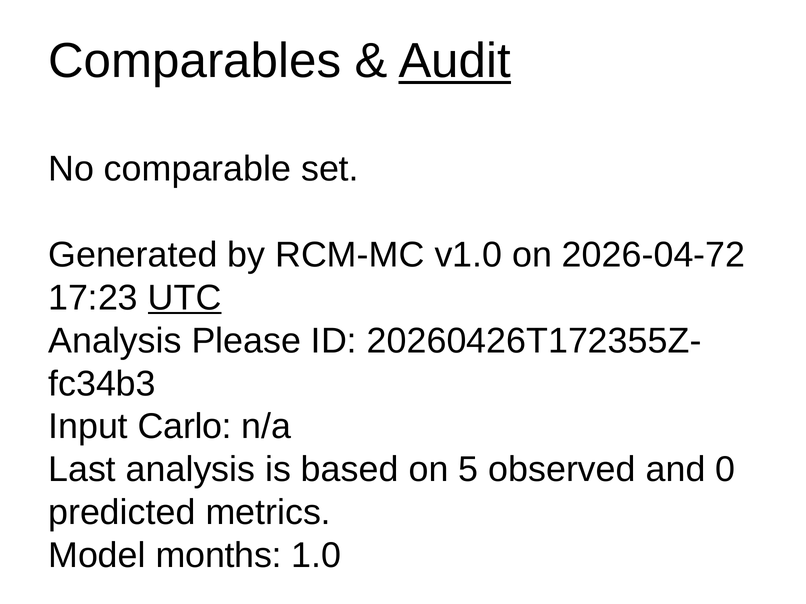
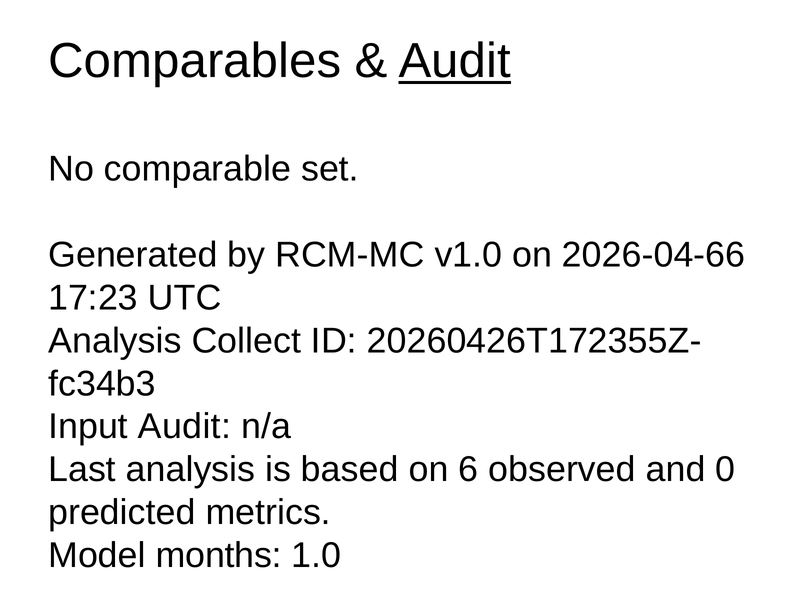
2026-04-72: 2026-04-72 -> 2026-04-66
UTC underline: present -> none
Please: Please -> Collect
Input Carlo: Carlo -> Audit
5: 5 -> 6
